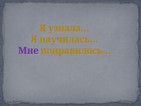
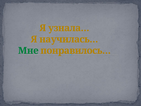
Мне colour: purple -> green
